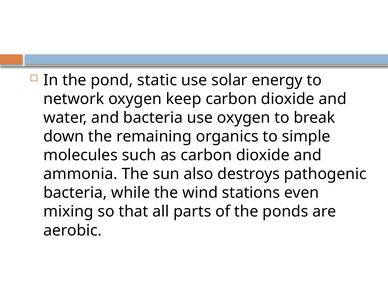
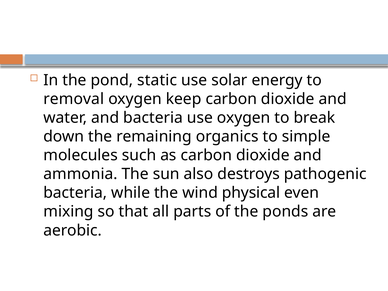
network: network -> removal
stations: stations -> physical
